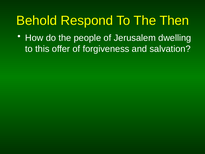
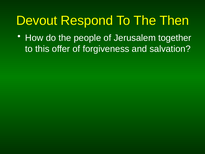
Behold: Behold -> Devout
dwelling: dwelling -> together
